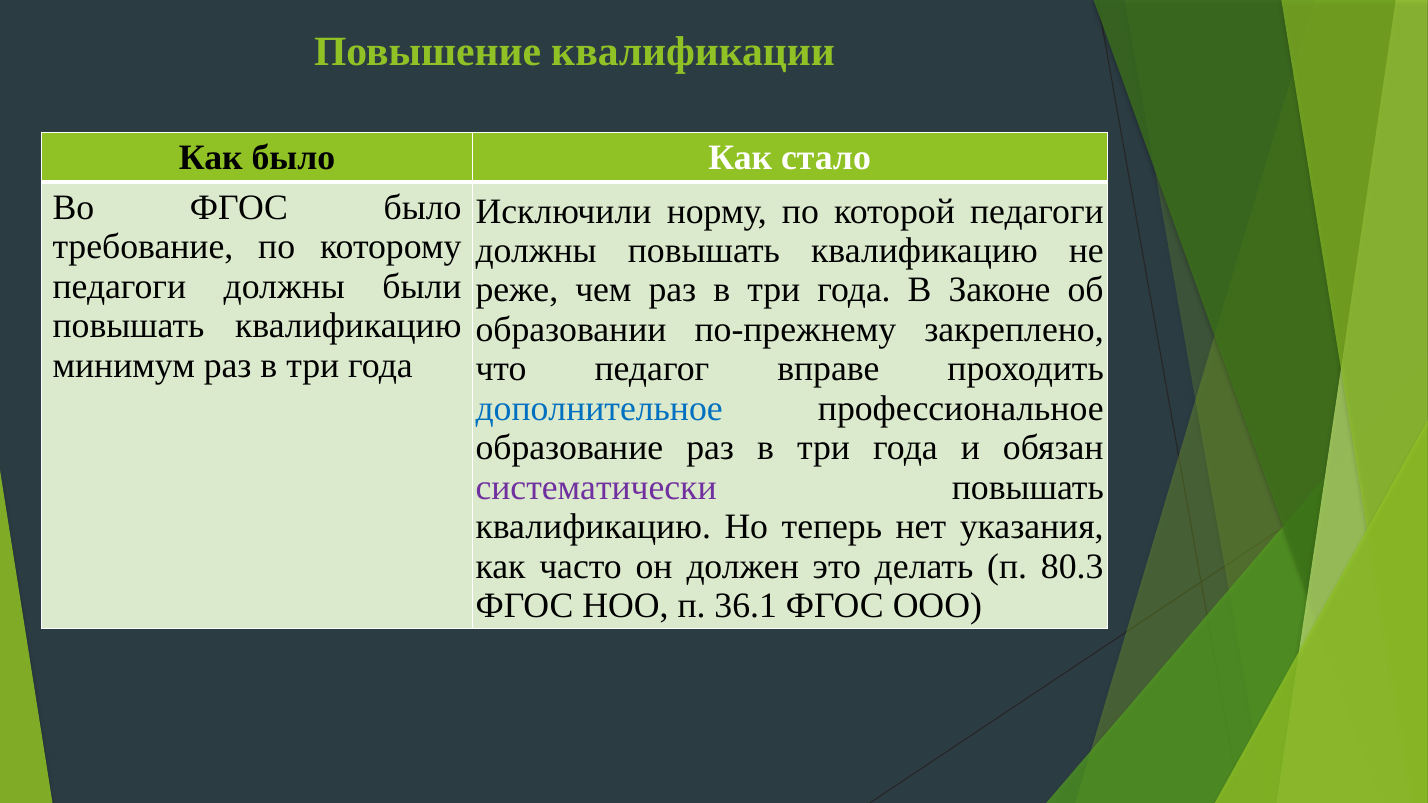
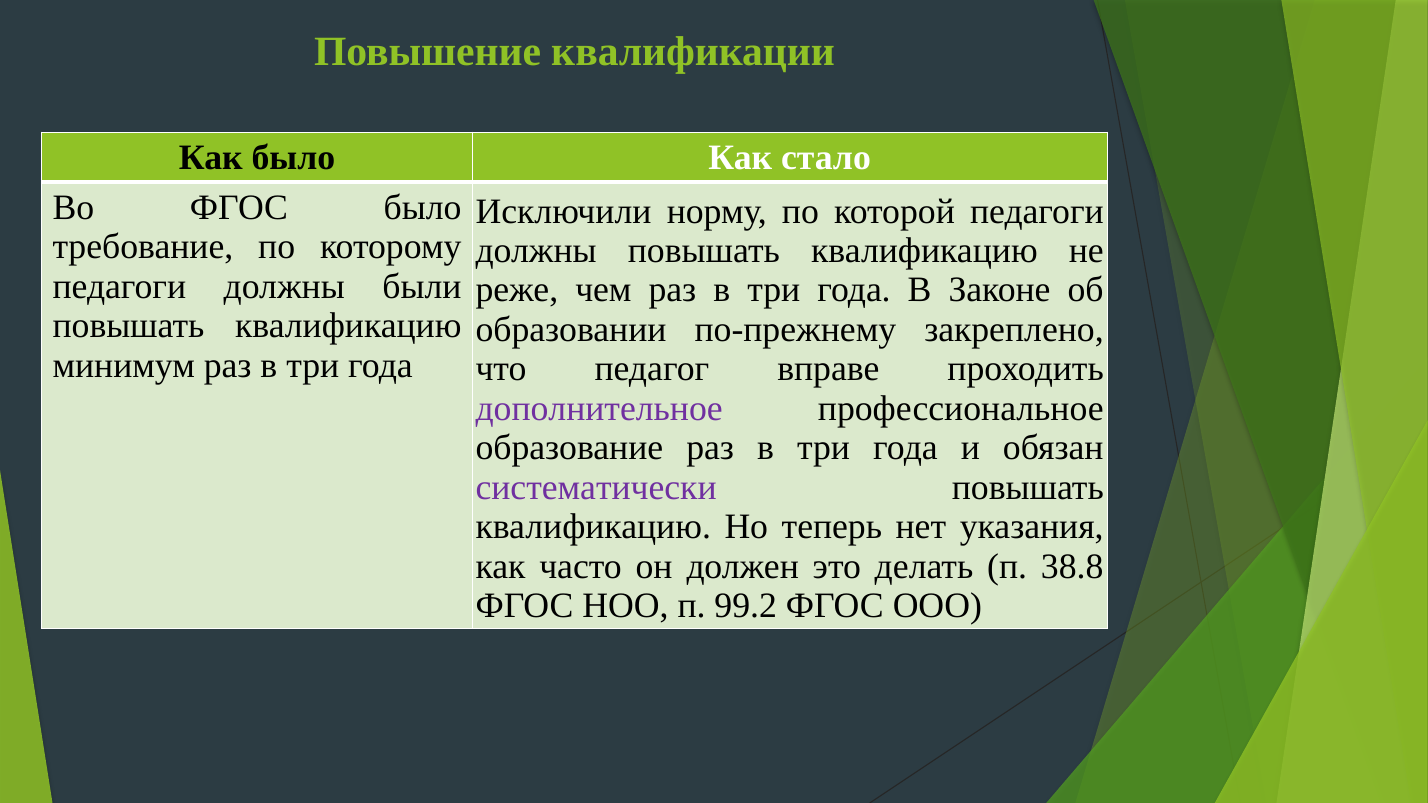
дополнительное colour: blue -> purple
80.3: 80.3 -> 38.8
36.1: 36.1 -> 99.2
